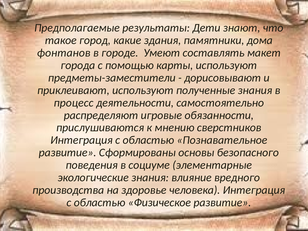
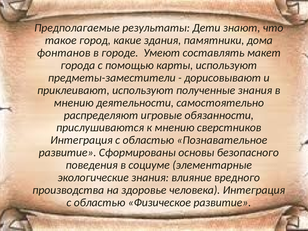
процесс at (74, 103): процесс -> мнению
